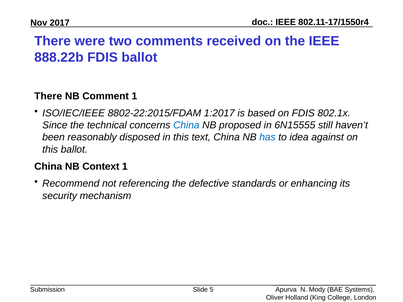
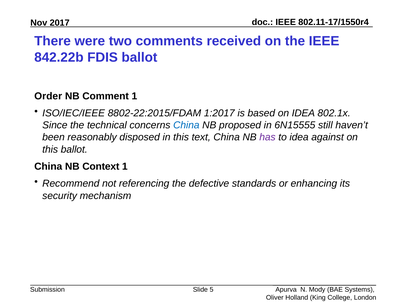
888.22b: 888.22b -> 842.22b
There at (48, 96): There -> Order
on FDIS: FDIS -> IDEA
has colour: blue -> purple
